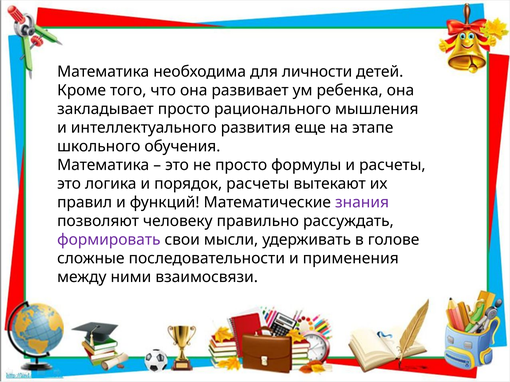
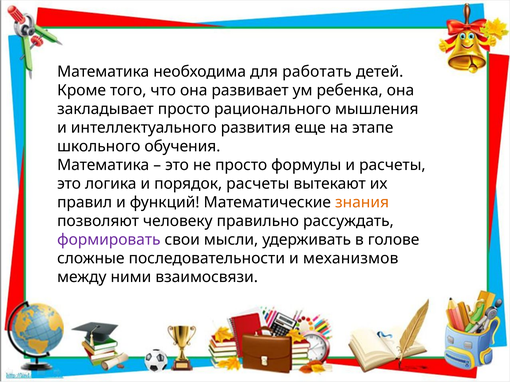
личности: личности -> работать
знания colour: purple -> orange
применения: применения -> механизмов
